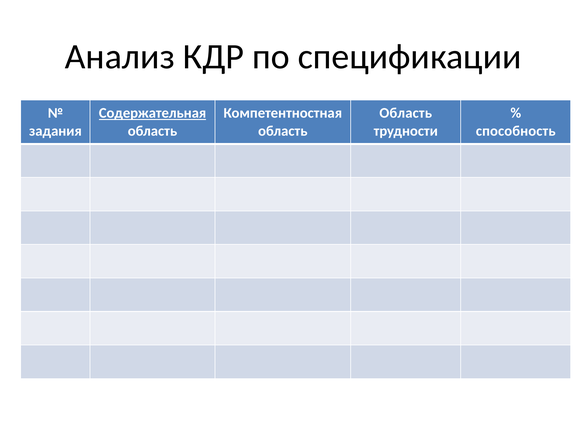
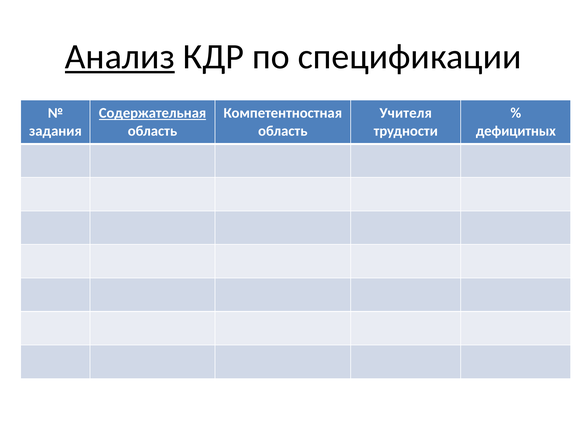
Анализ underline: none -> present
Область at (406, 113): Область -> Учителя
способность: способность -> дефицитных
